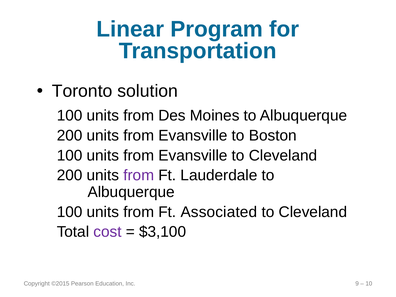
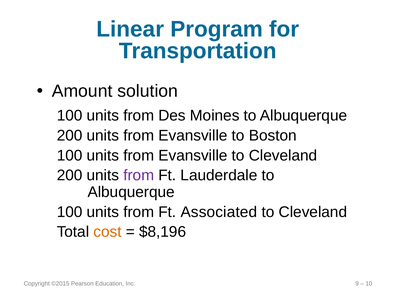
Toronto: Toronto -> Amount
cost colour: purple -> orange
$3,100: $3,100 -> $8,196
